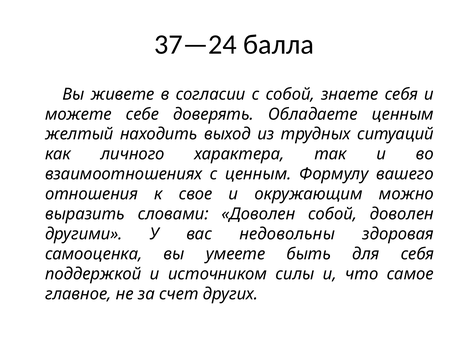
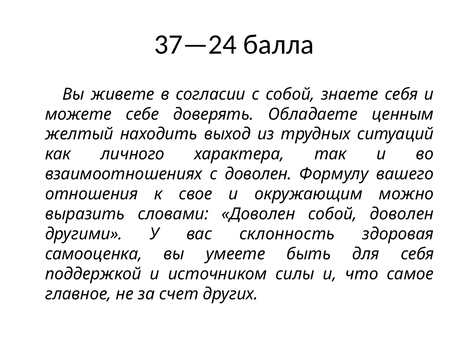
с ценным: ценным -> доволен
недовольны: недовольны -> склонность
